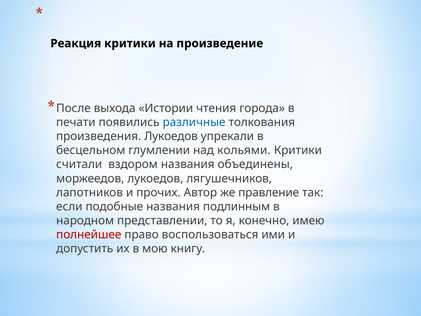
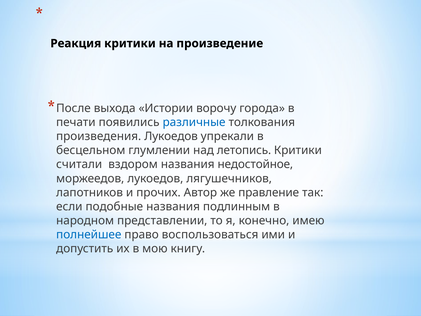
чтения: чтения -> ворочу
кольями: кольями -> летопись
объединены: объединены -> недостойное
полнейшее colour: red -> blue
